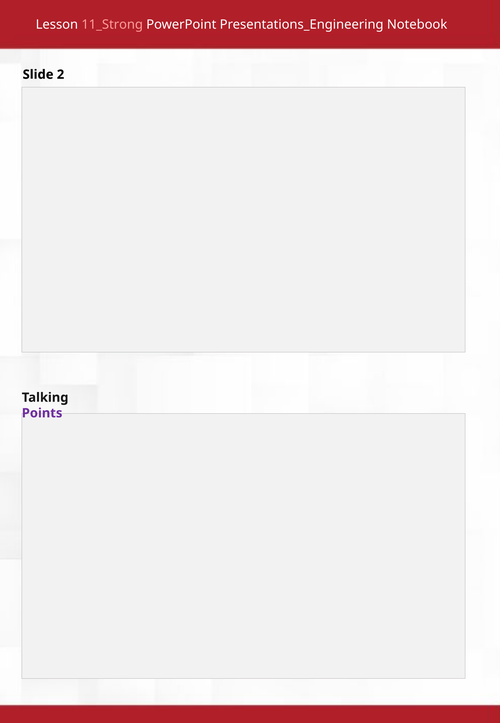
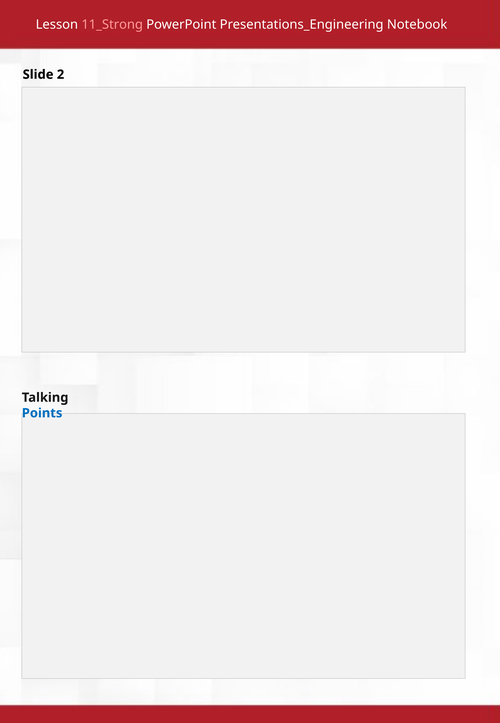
Points colour: purple -> blue
